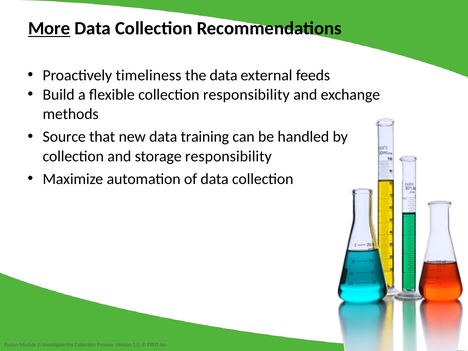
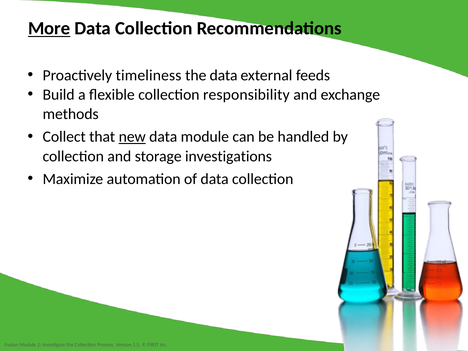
Source: Source -> Collect
new underline: none -> present
data training: training -> module
storage responsibility: responsibility -> investigations
